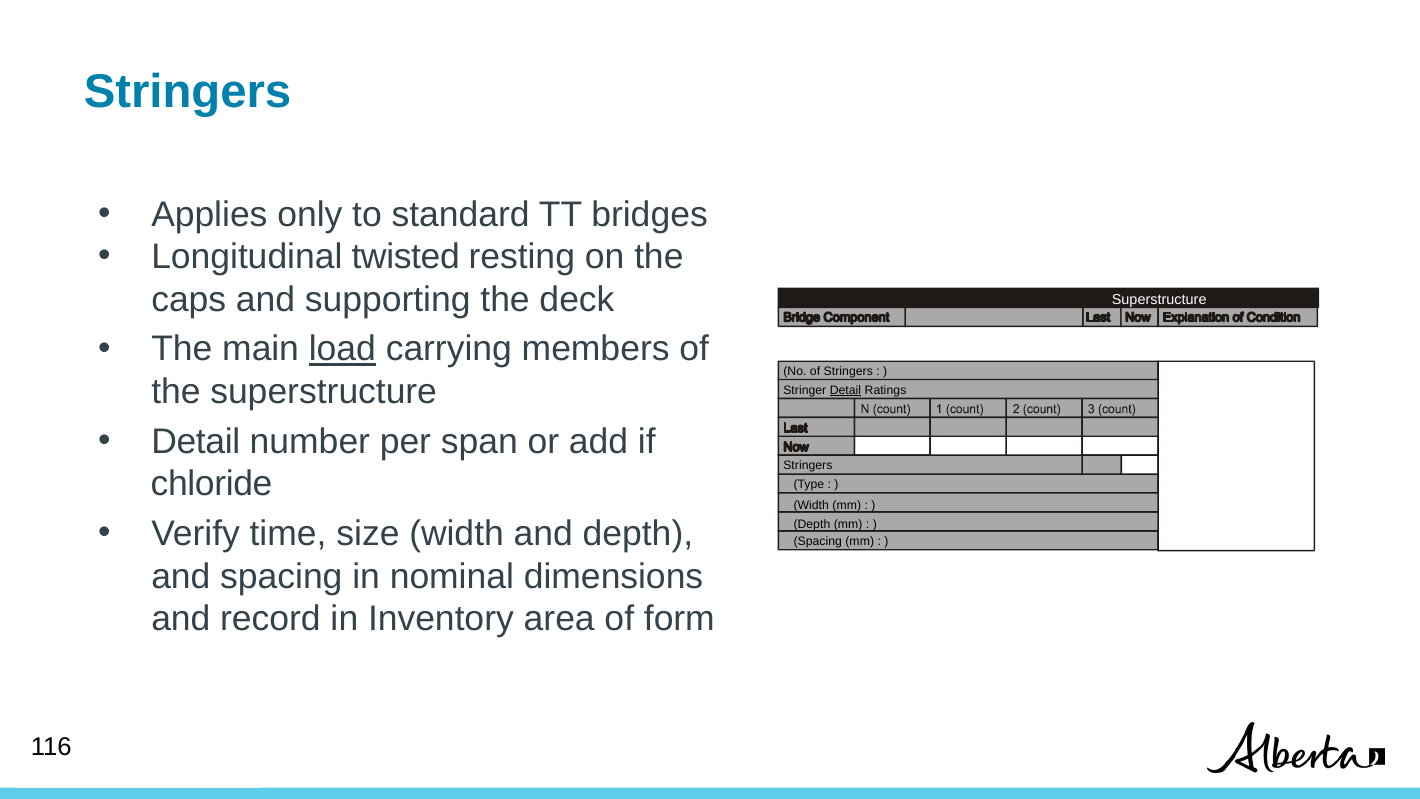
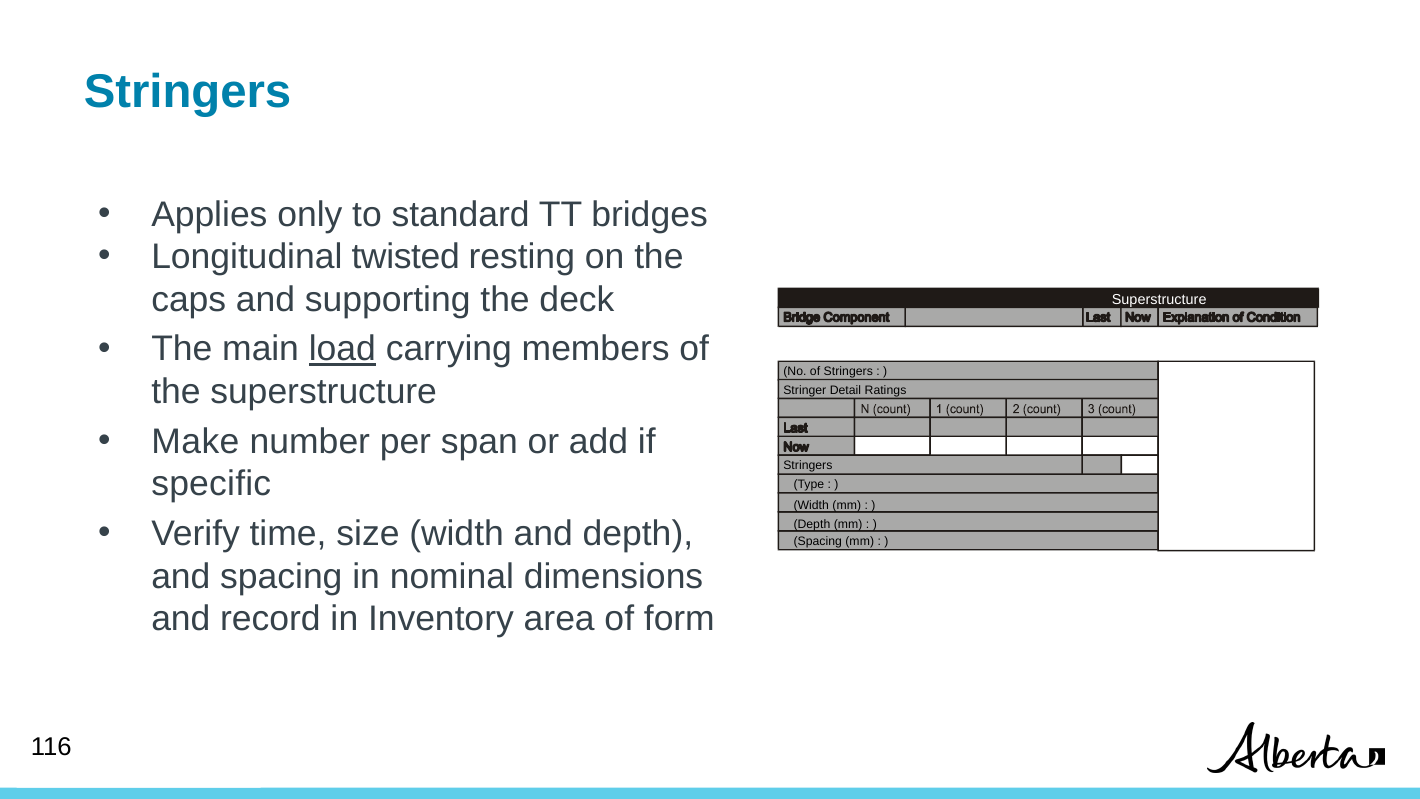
Detail at (845, 390) underline: present -> none
Detail at (196, 441): Detail -> Make
chloride: chloride -> specific
